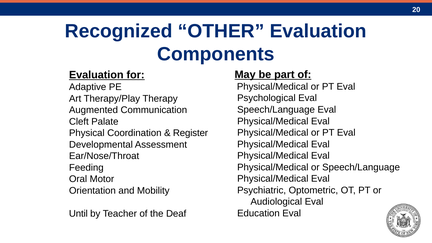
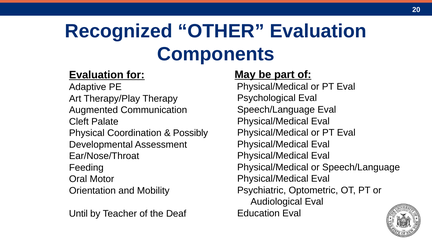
Register: Register -> Possibly
